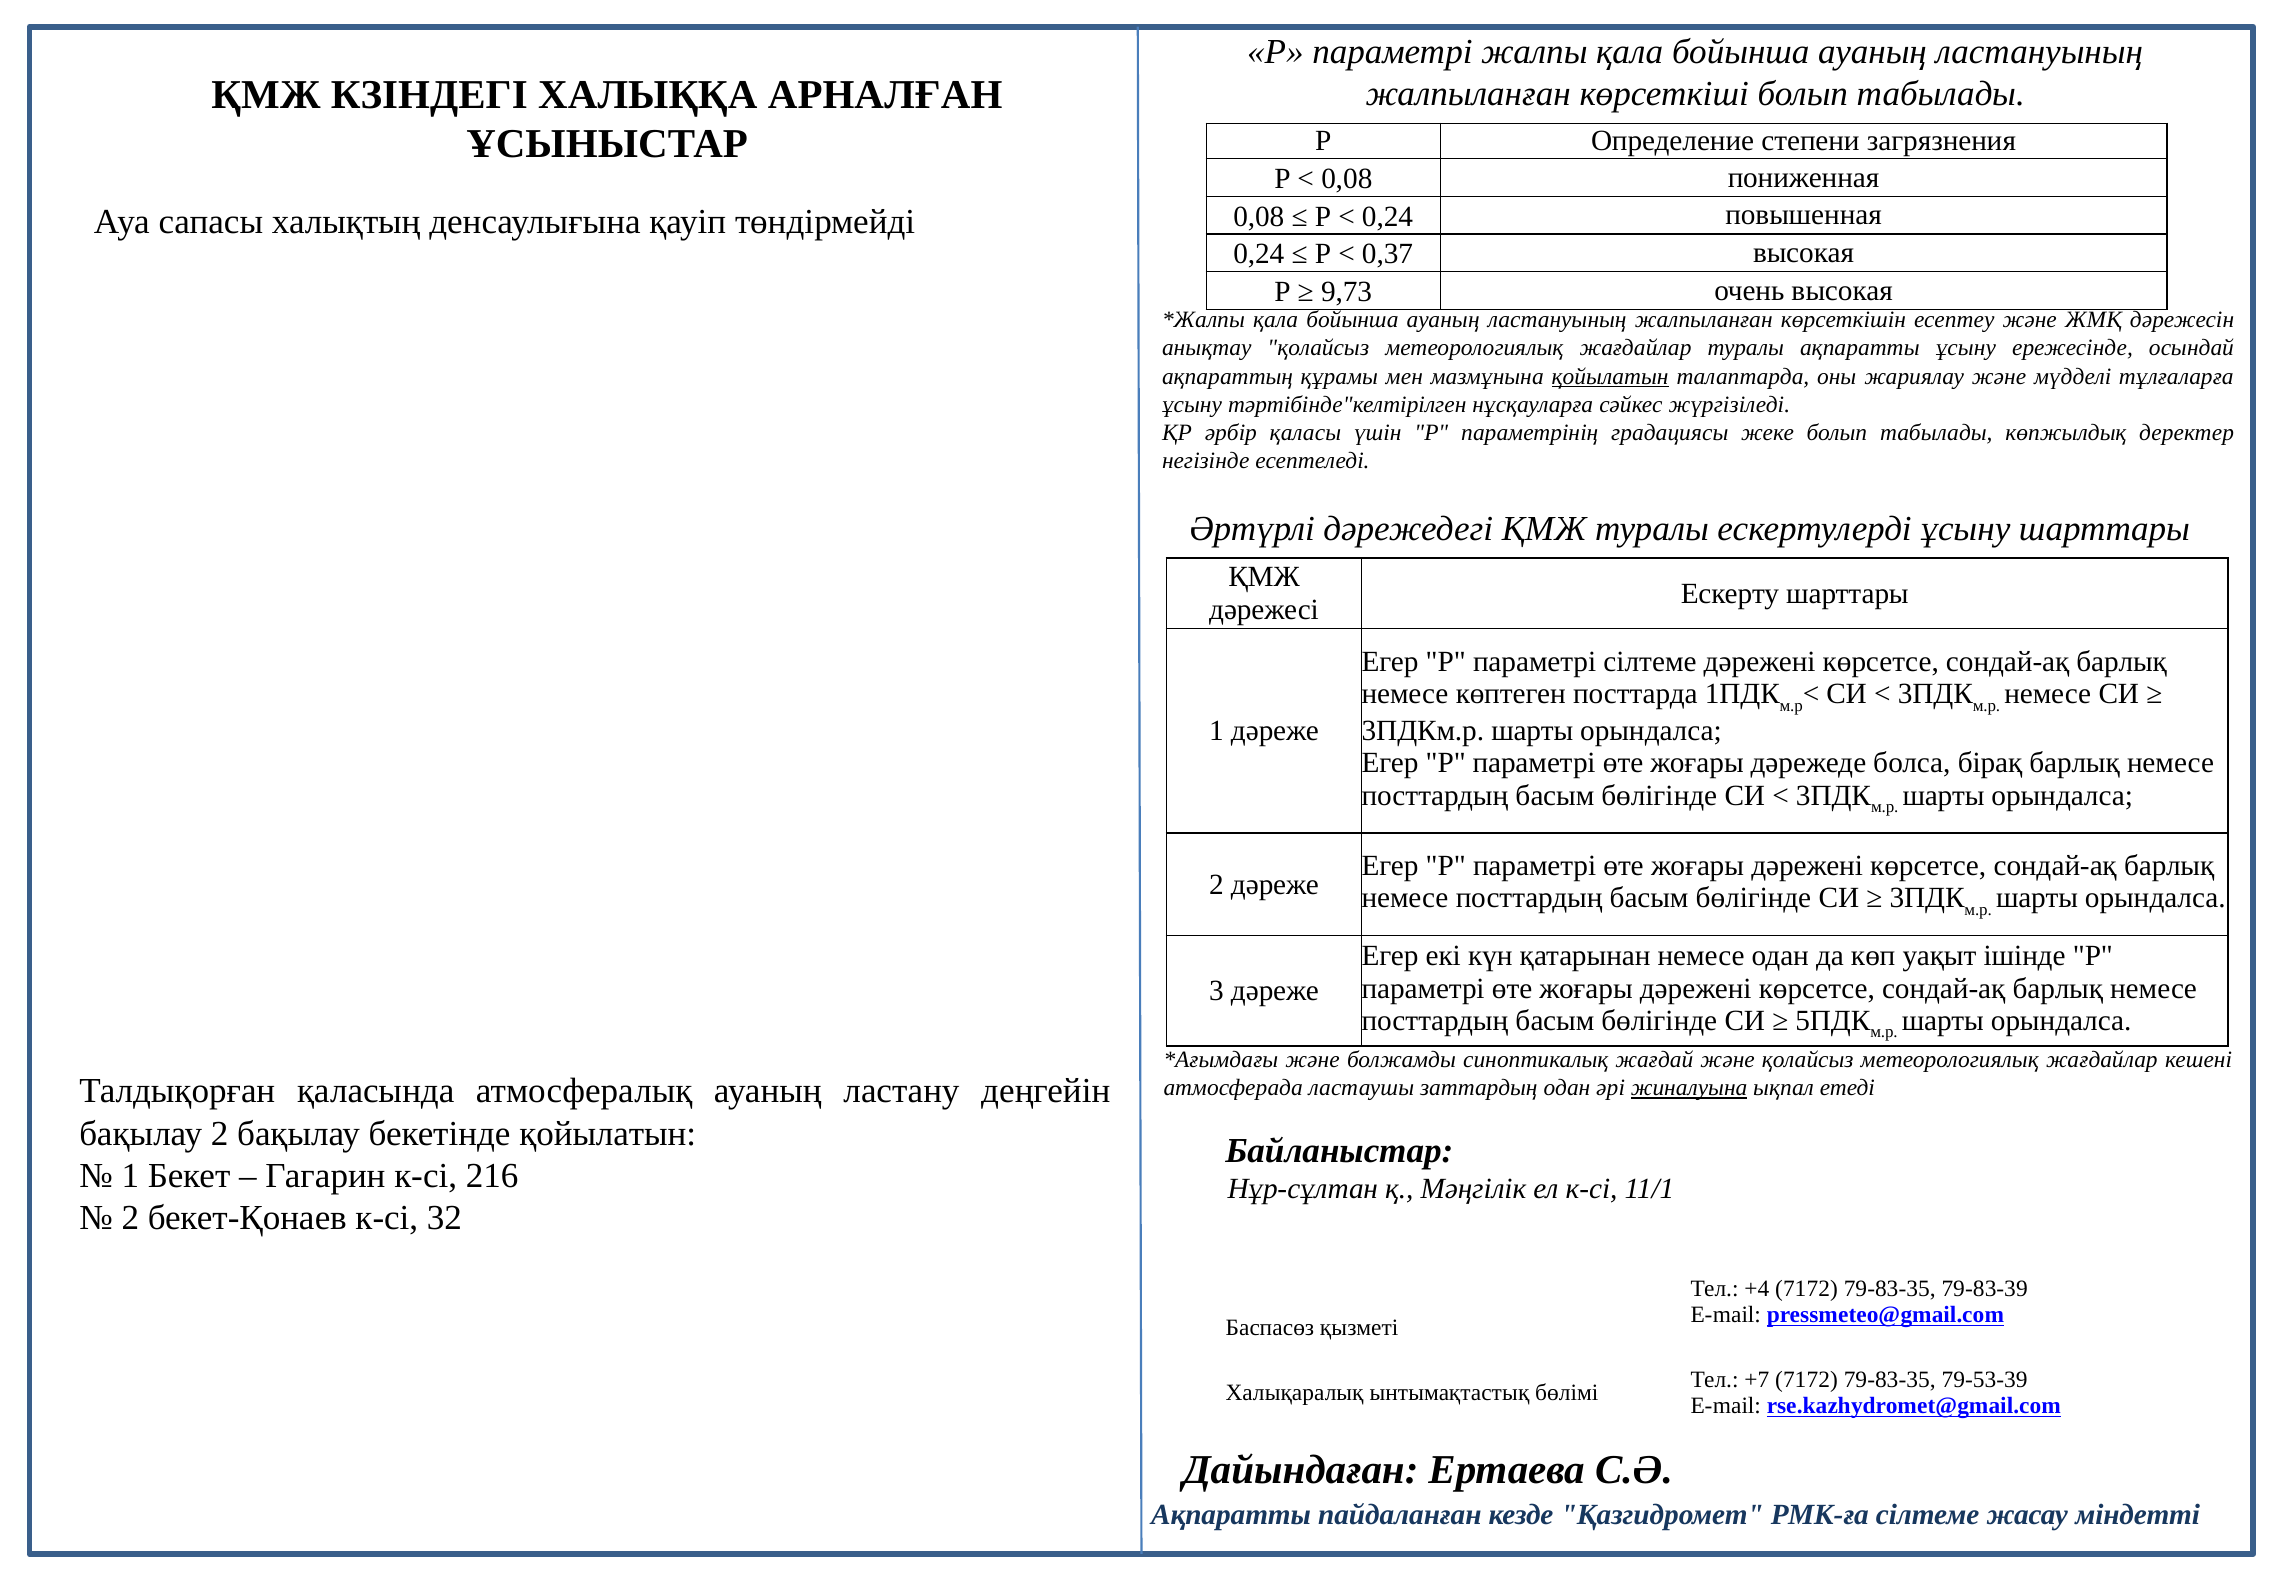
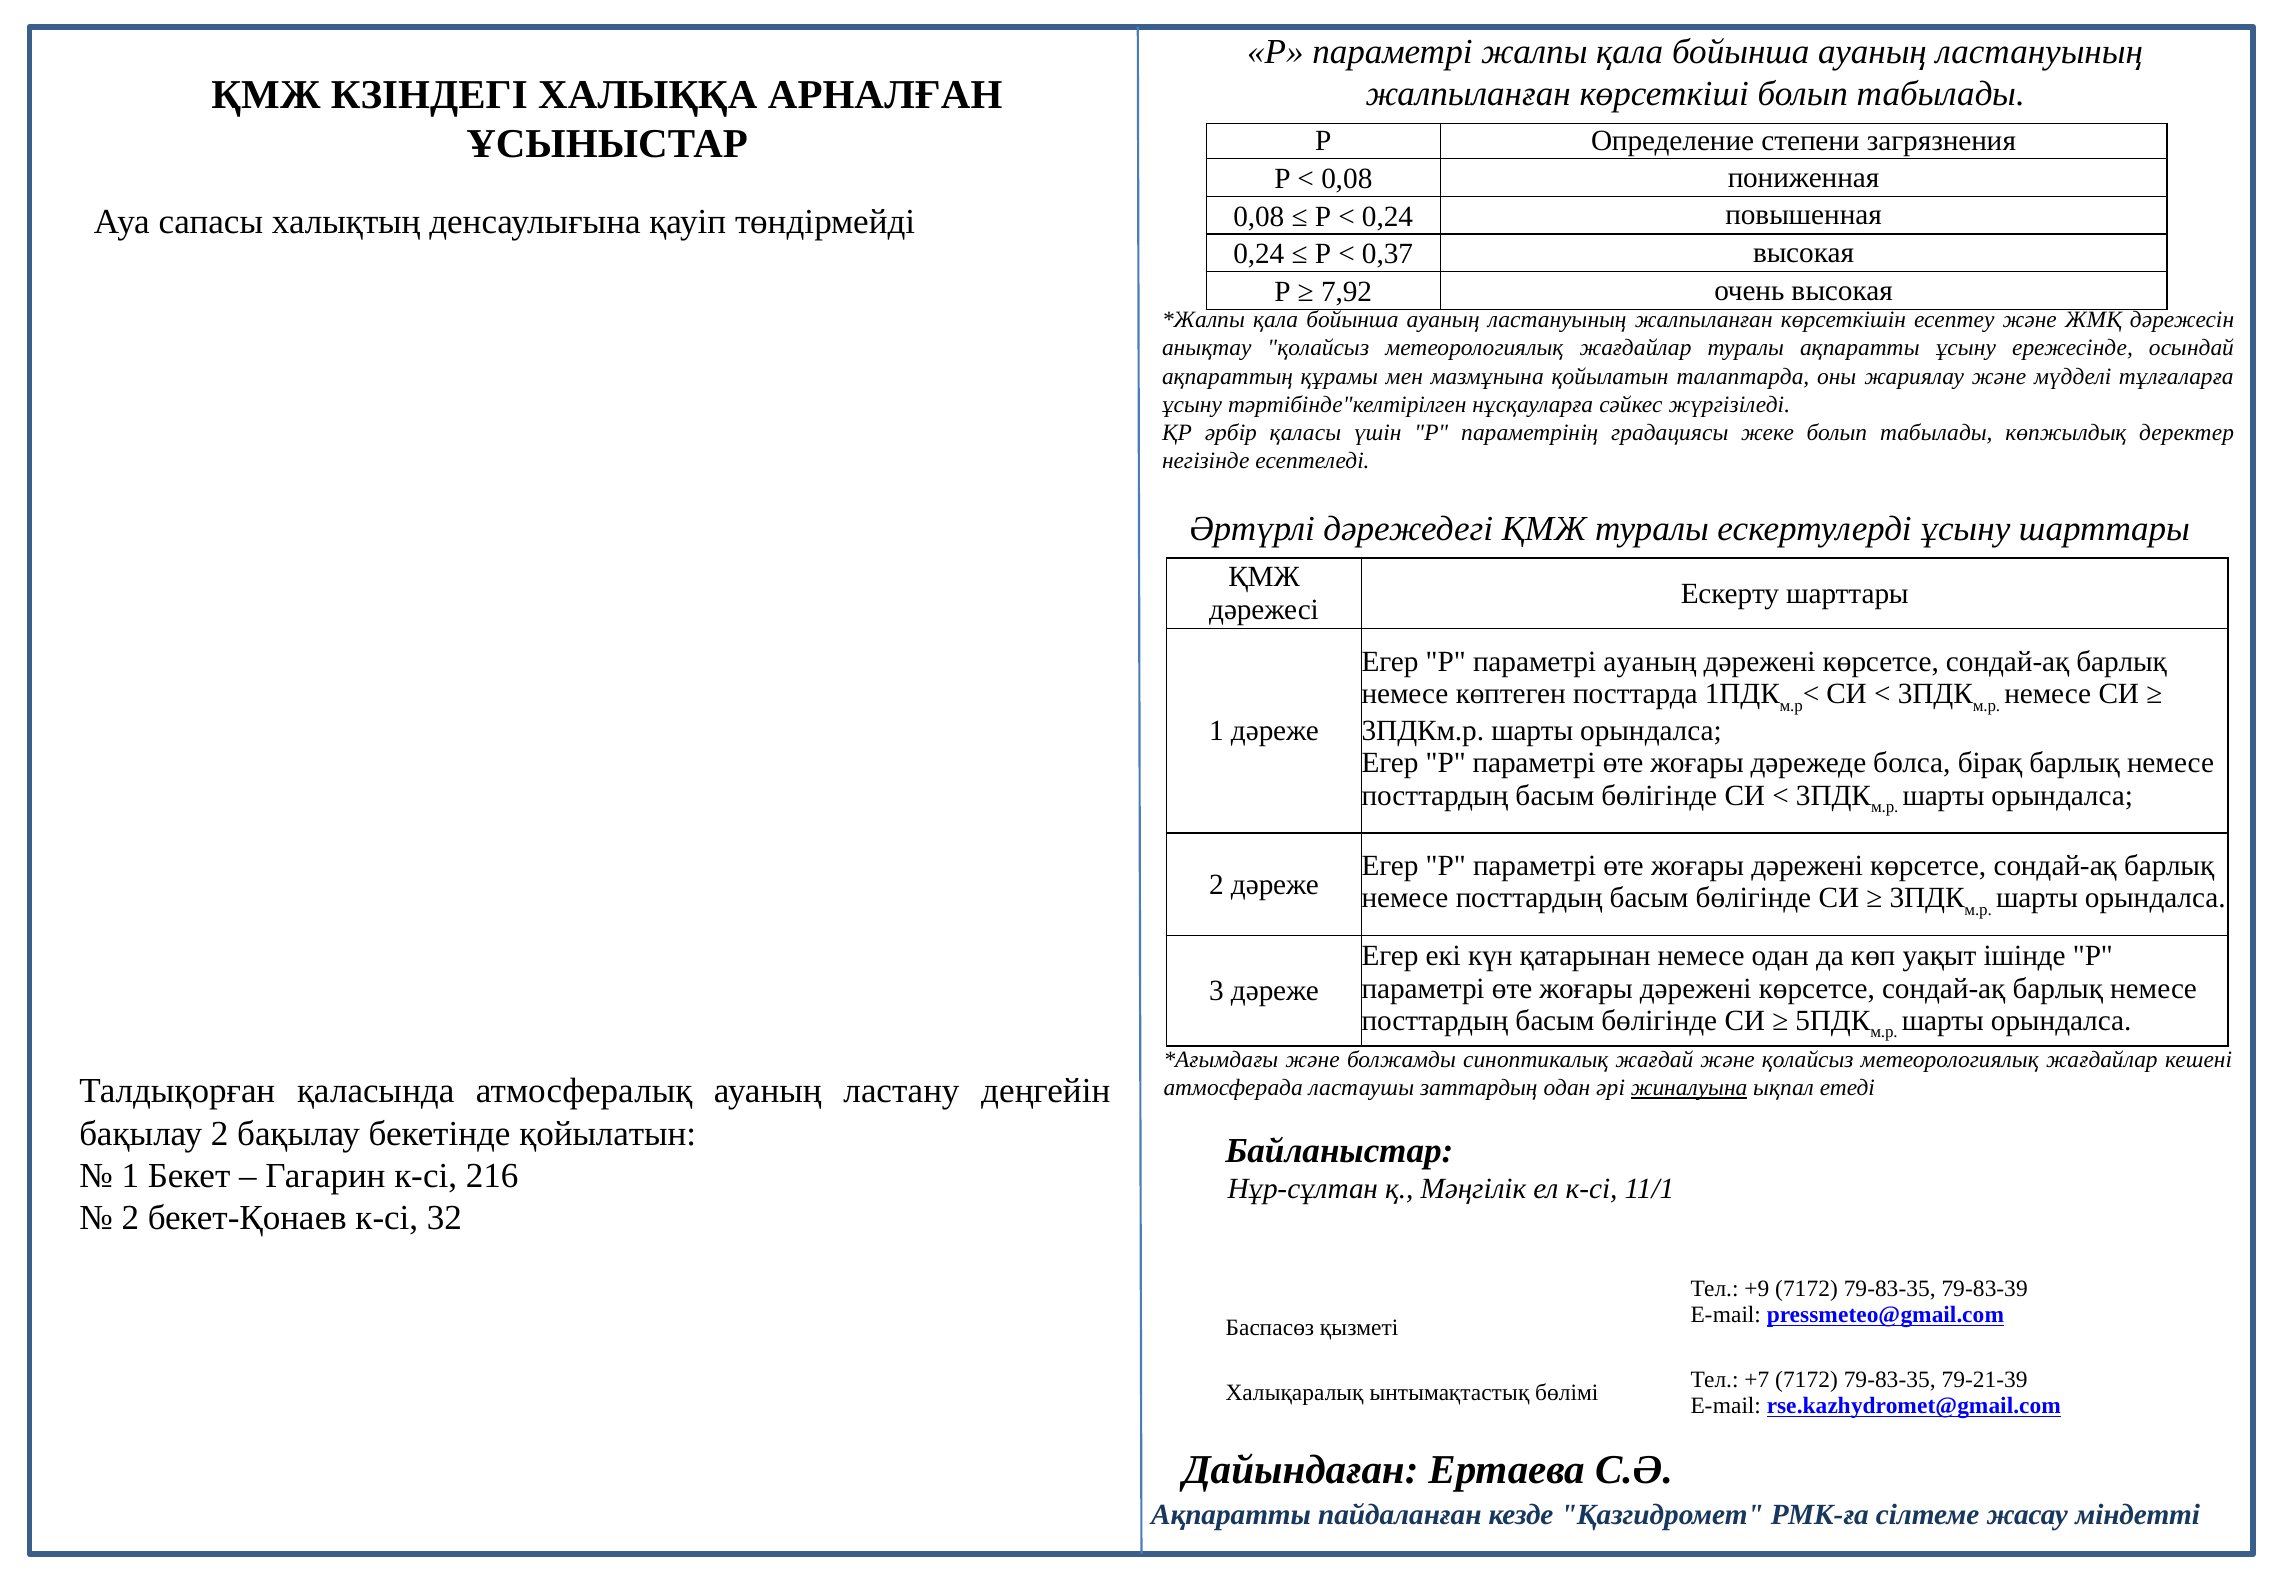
9,73: 9,73 -> 7,92
қойылатын at (1610, 376) underline: present -> none
параметрі сілтеме: сілтеме -> ауаның
+4: +4 -> +9
79-53-39: 79-53-39 -> 79-21-39
